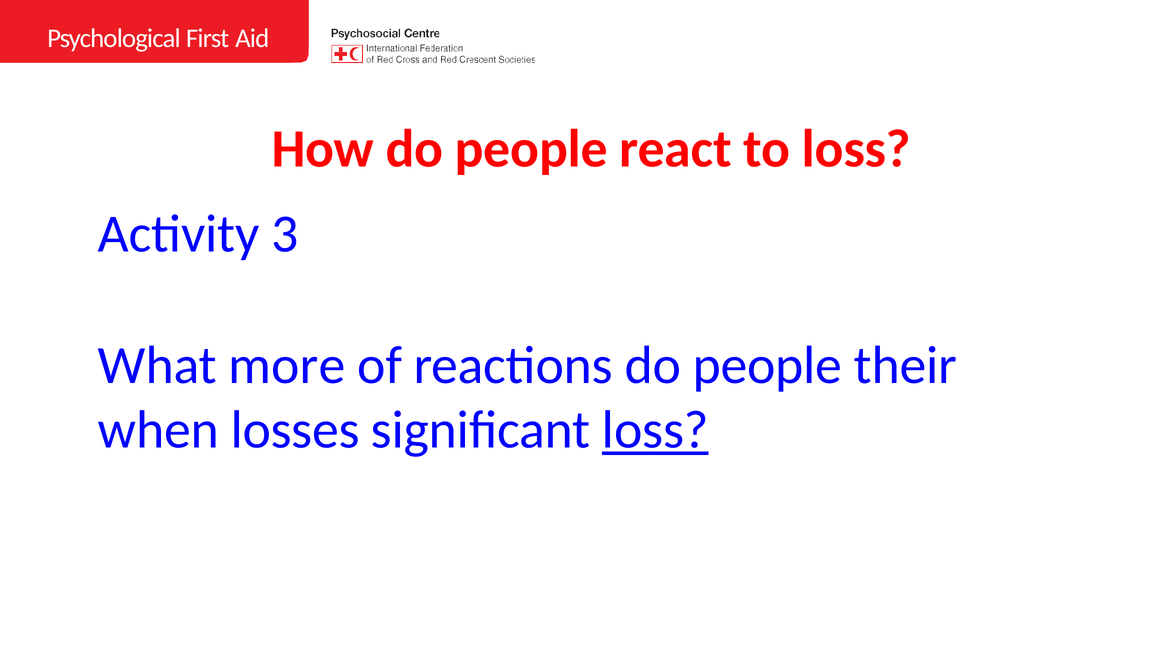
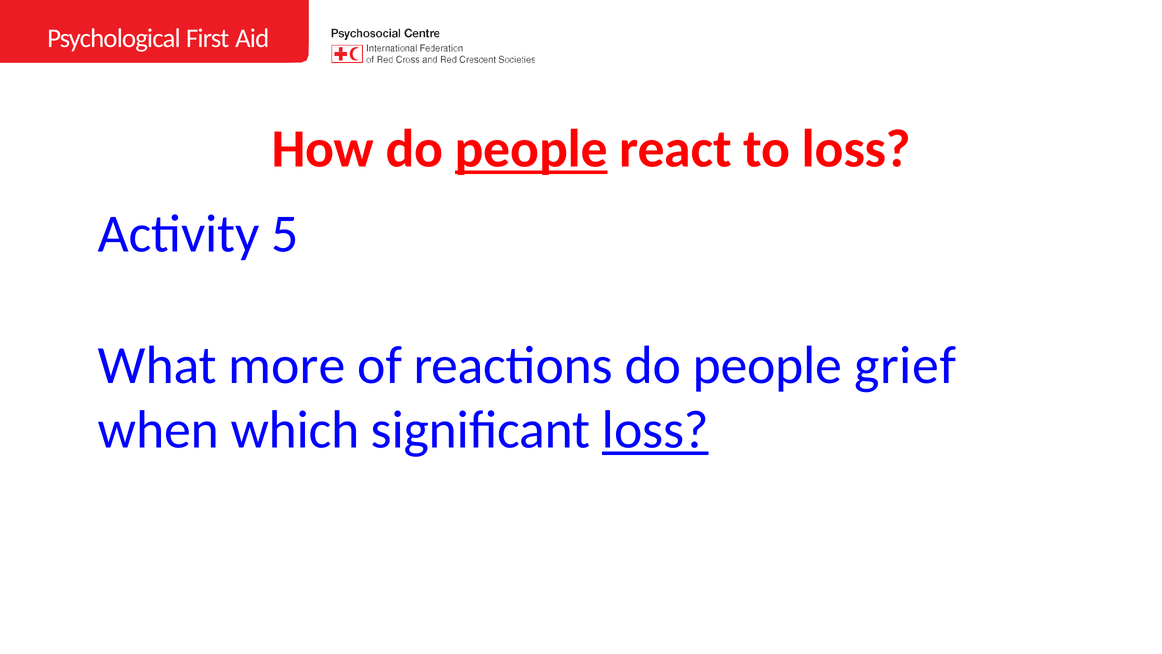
people at (531, 149) underline: none -> present
3: 3 -> 5
their: their -> grief
losses: losses -> which
